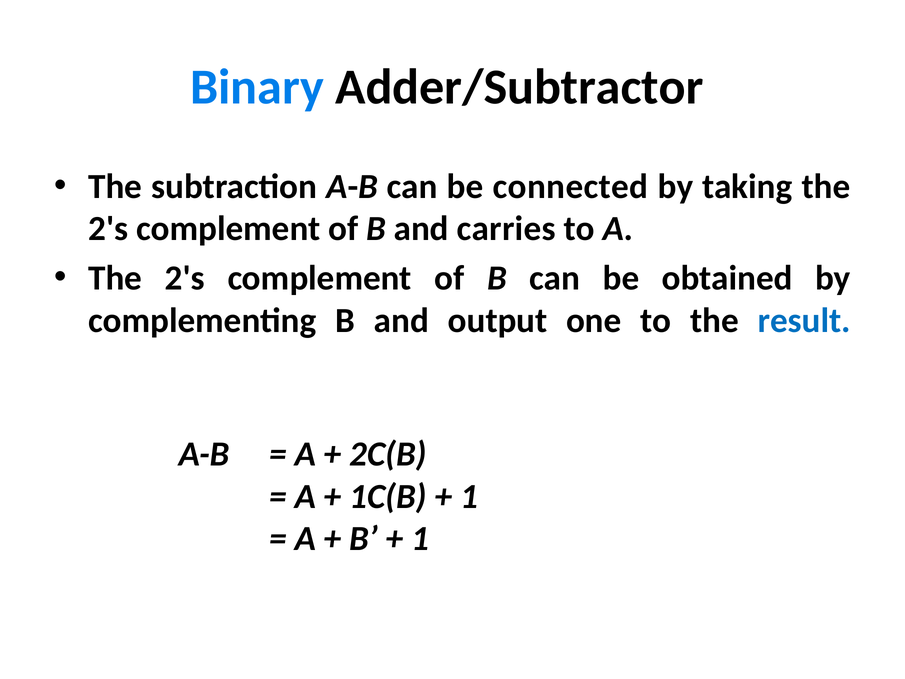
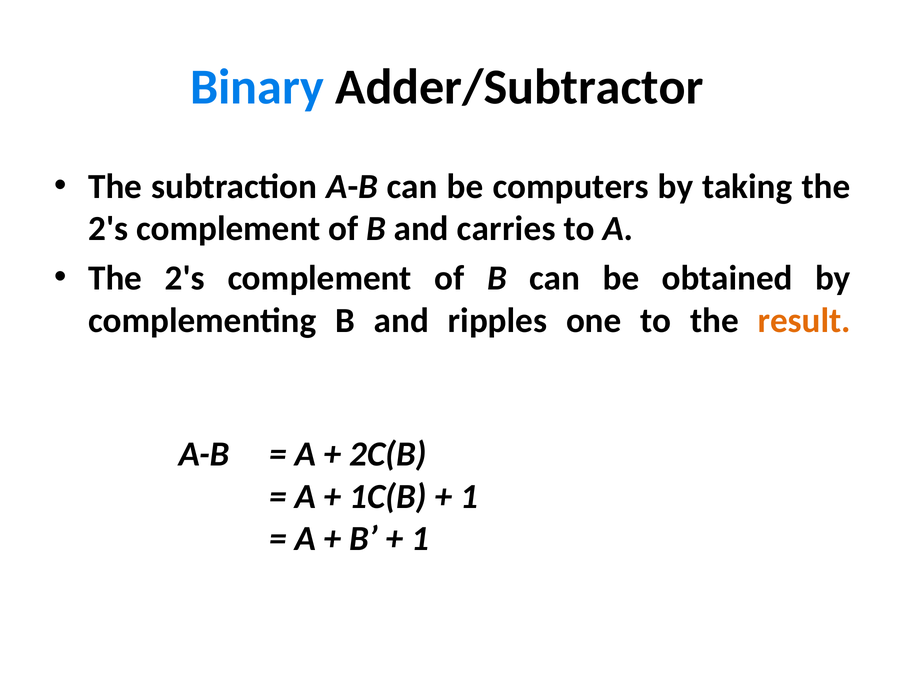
connected: connected -> computers
output: output -> ripples
result colour: blue -> orange
